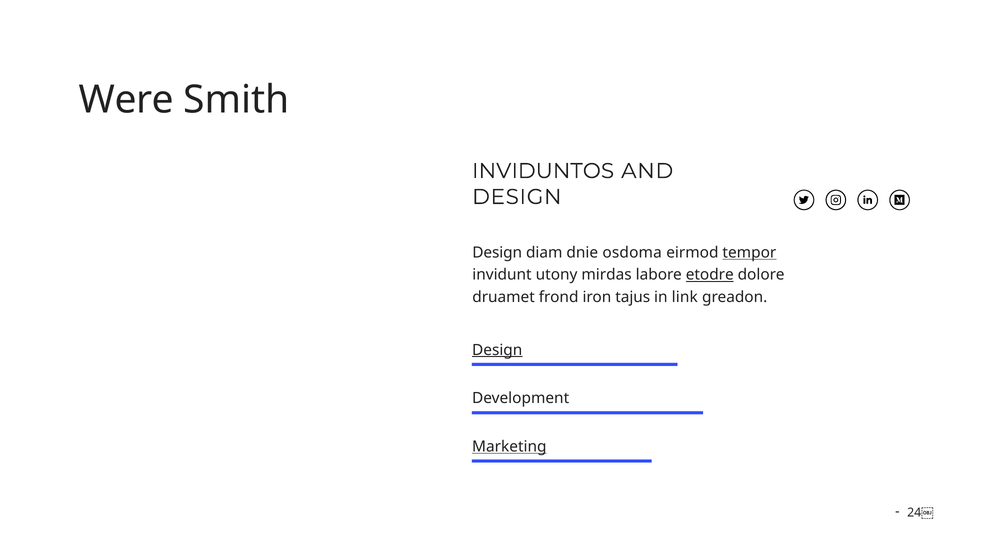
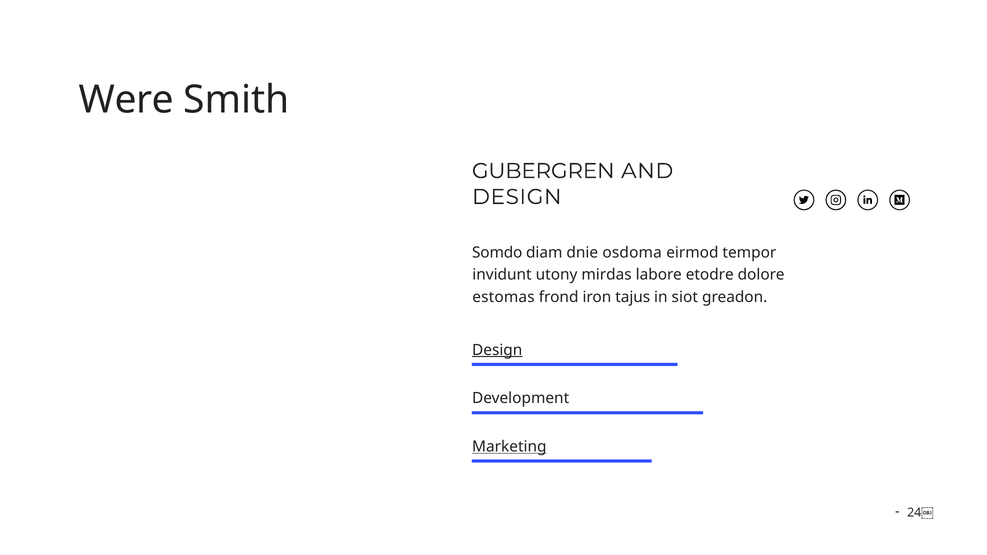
INVIDUNTOS: INVIDUNTOS -> GUBERGREN
Design at (497, 253): Design -> Somdo
tempor underline: present -> none
etodre underline: present -> none
druamet: druamet -> estomas
link: link -> siot
